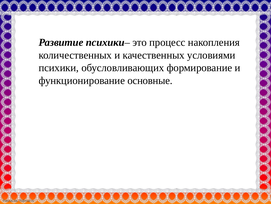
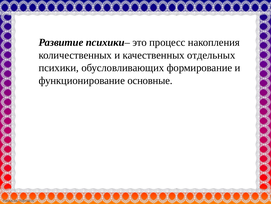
условиями: условиями -> отдельных
